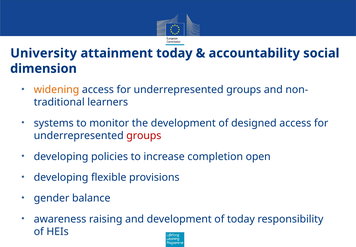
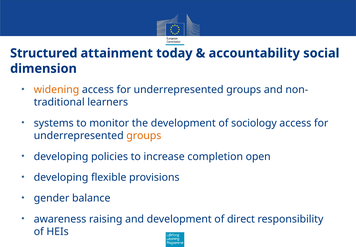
University: University -> Structured
designed: designed -> sociology
groups at (144, 135) colour: red -> orange
of today: today -> direct
